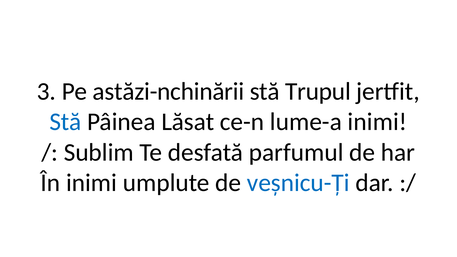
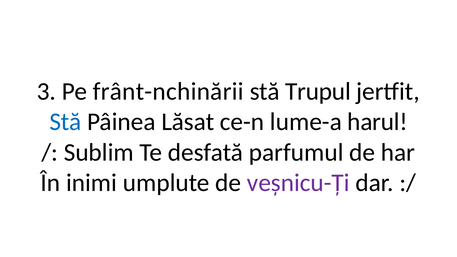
astăzi-nchinării: astăzi-nchinării -> frânt-nchinării
lume-a inimi: inimi -> harul
veșnicu-Ți colour: blue -> purple
